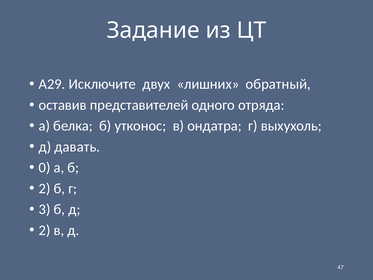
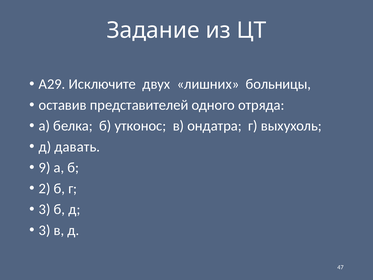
обратный: обратный -> больницы
0: 0 -> 9
2 at (45, 230): 2 -> 3
